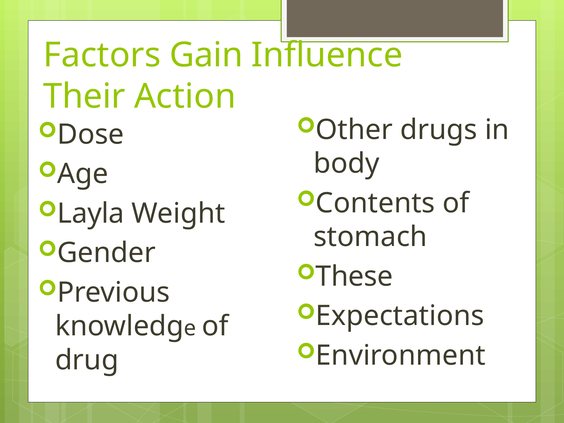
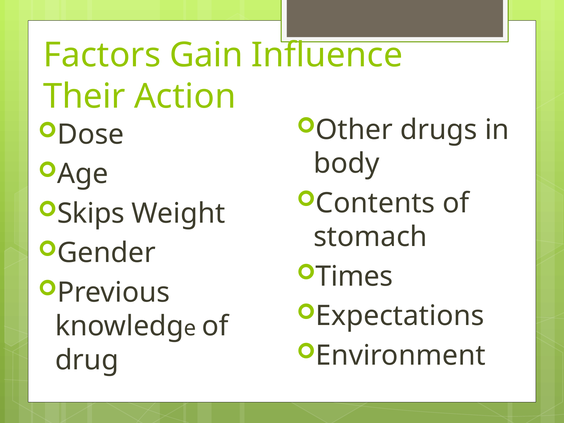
Layla: Layla -> Skips
These: These -> Times
